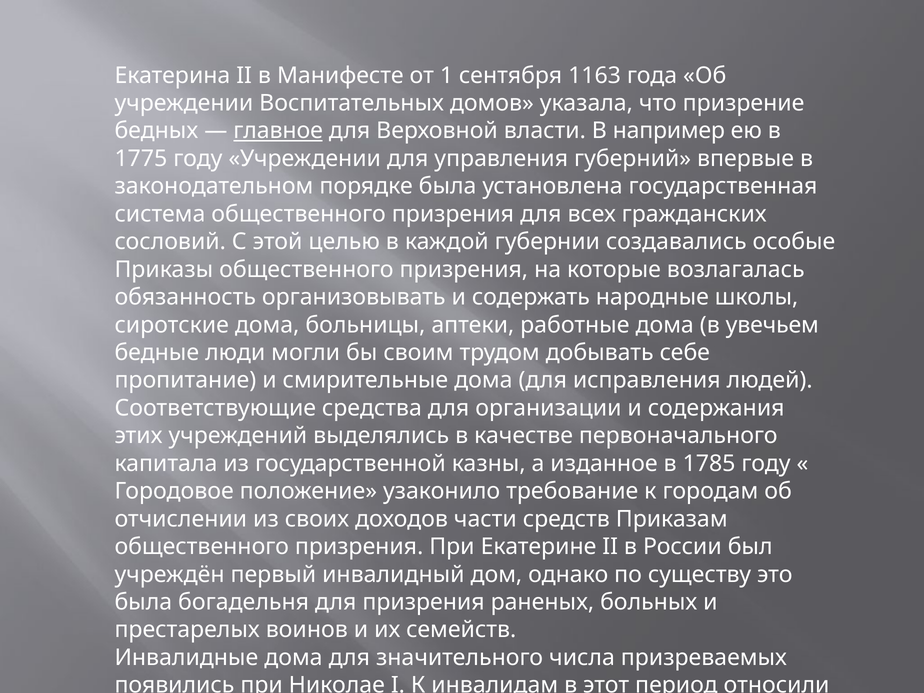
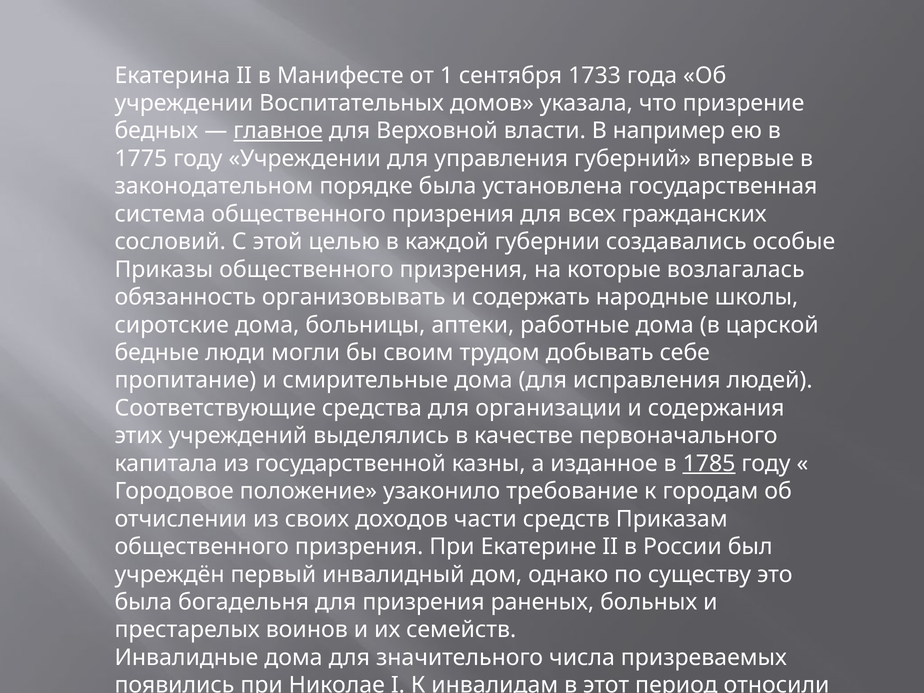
1163: 1163 -> 1733
увечьем: увечьем -> царской
1785 underline: none -> present
